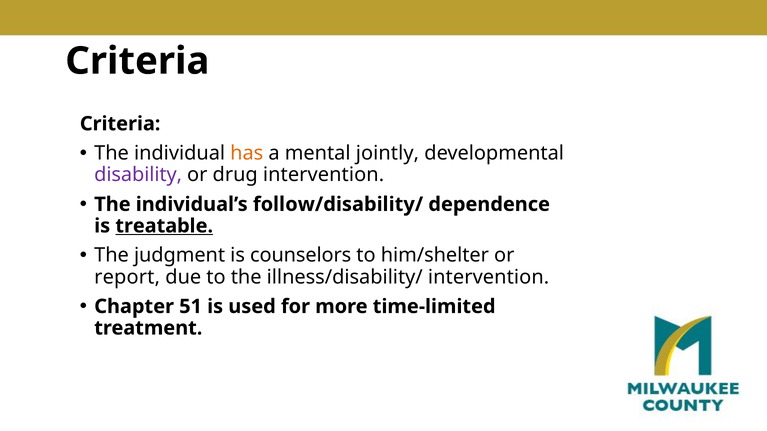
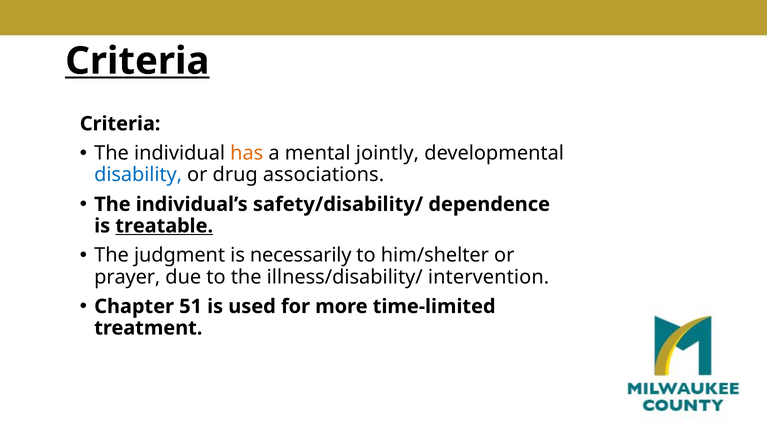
Criteria at (137, 61) underline: none -> present
disability colour: purple -> blue
drug intervention: intervention -> associations
follow/disability/: follow/disability/ -> safety/disability/
counselors: counselors -> necessarily
report: report -> prayer
